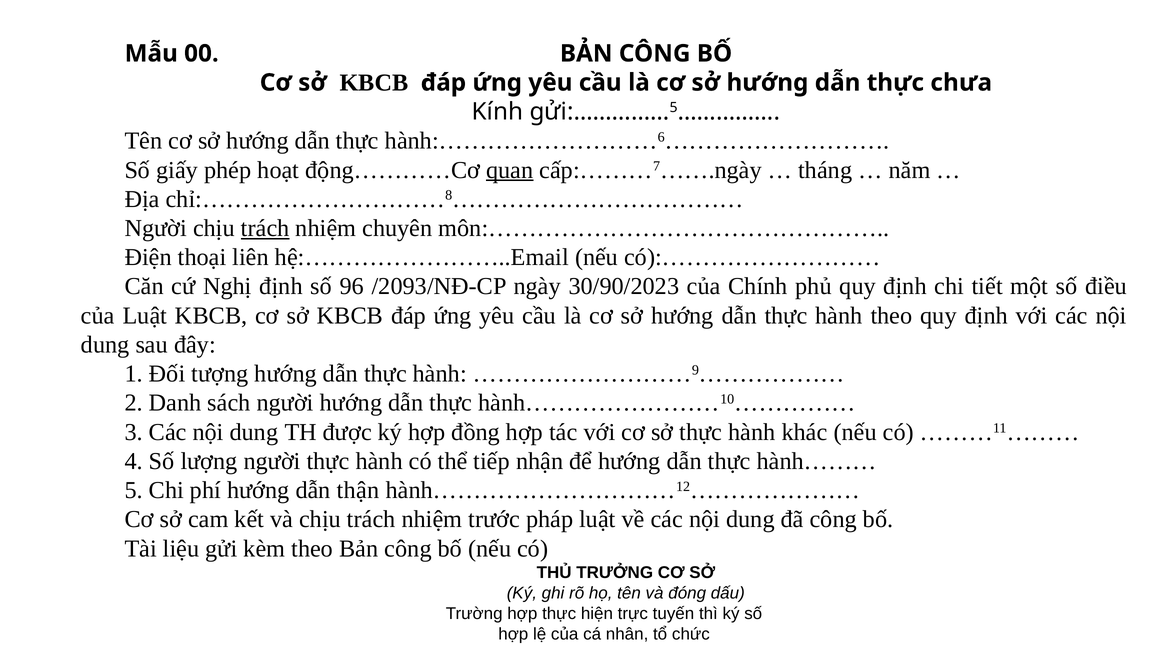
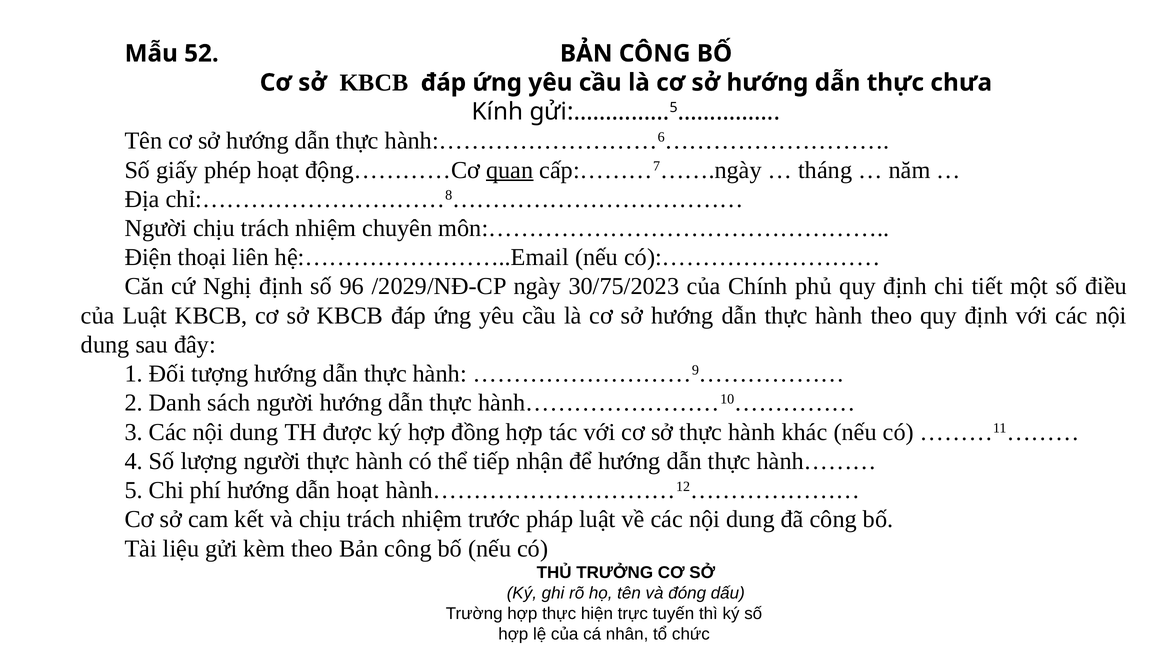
00: 00 -> 52
trách at (265, 228) underline: present -> none
/2093/NĐ-CP: /2093/NĐ-CP -> /2029/NĐ-CP
30/90/2023: 30/90/2023 -> 30/75/2023
dẫn thận: thận -> hoạt
